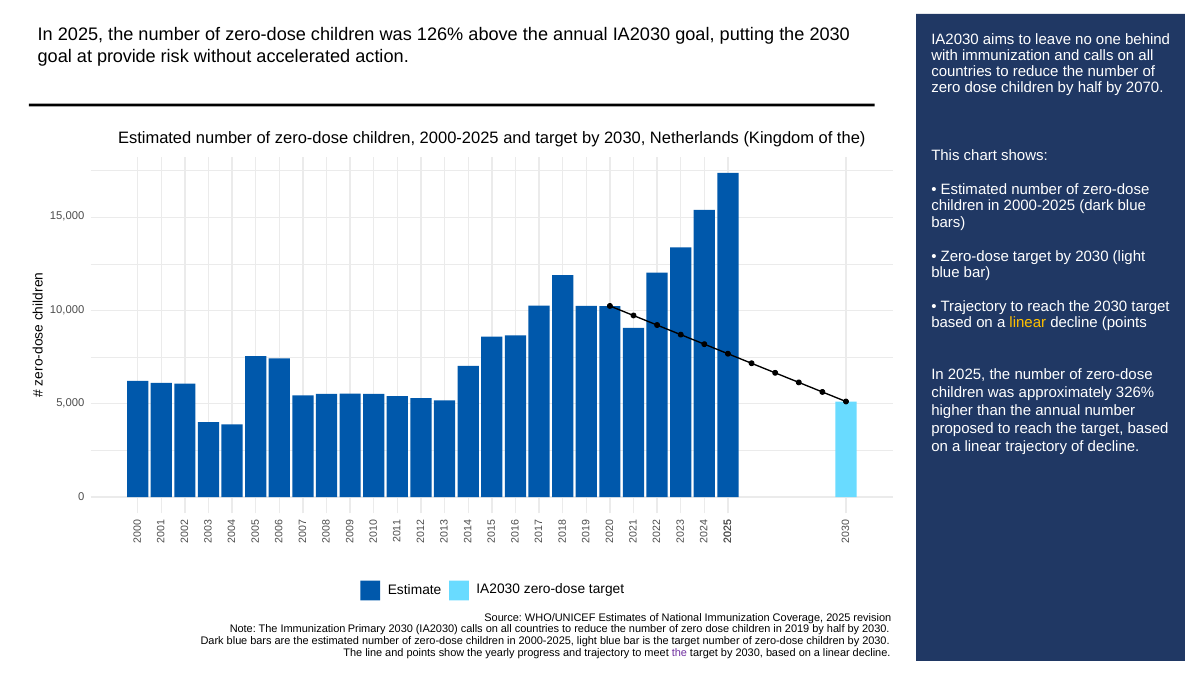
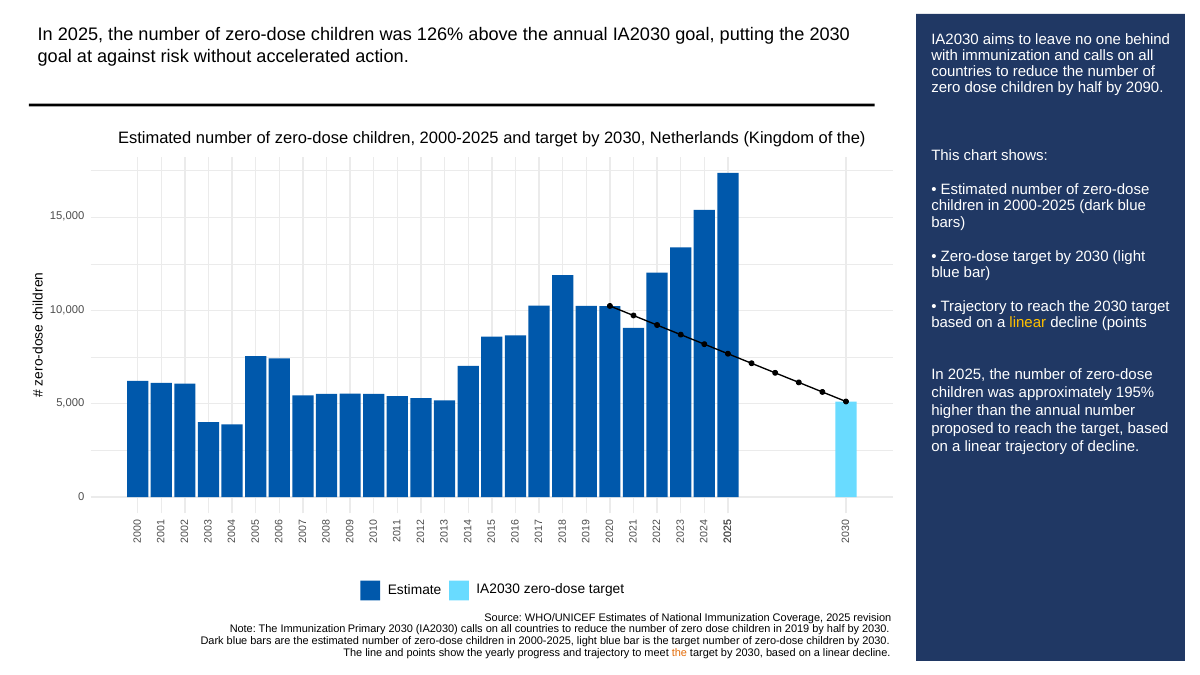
provide: provide -> against
2070: 2070 -> 2090
326%: 326% -> 195%
the at (679, 653) colour: purple -> orange
